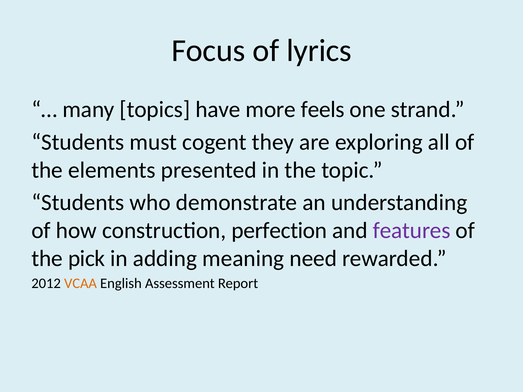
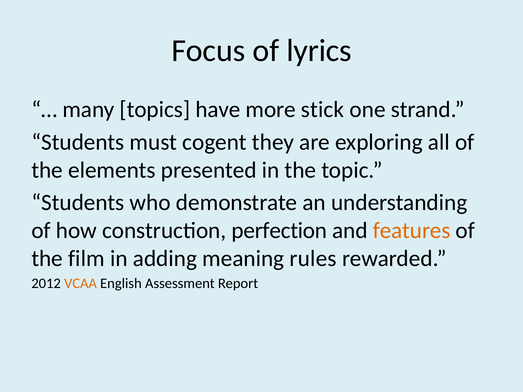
feels: feels -> stick
features colour: purple -> orange
pick: pick -> film
need: need -> rules
